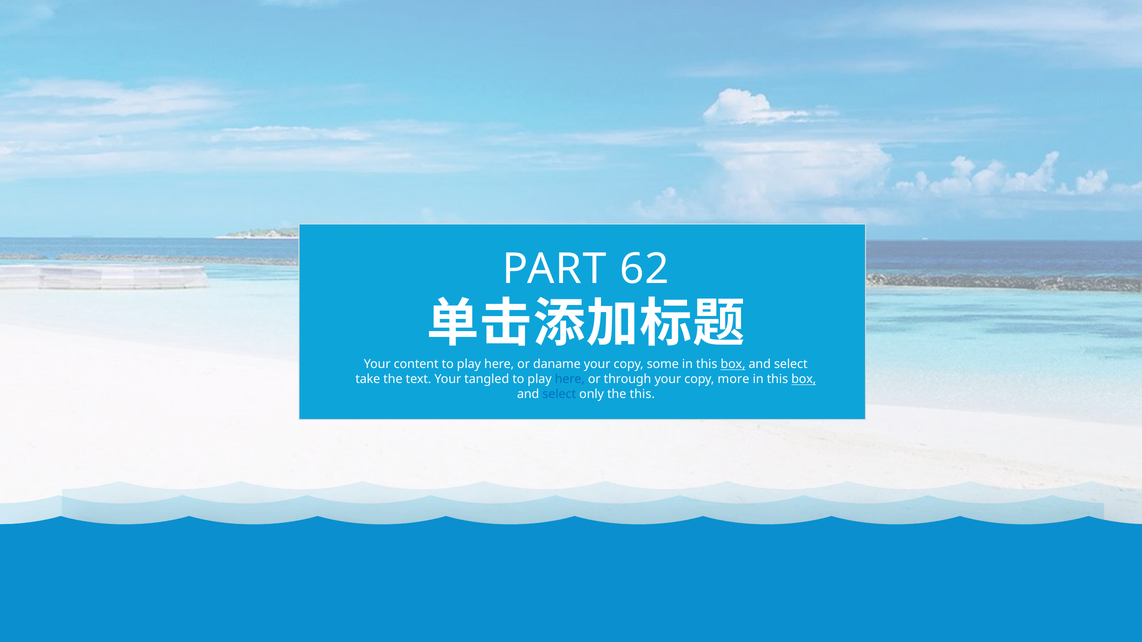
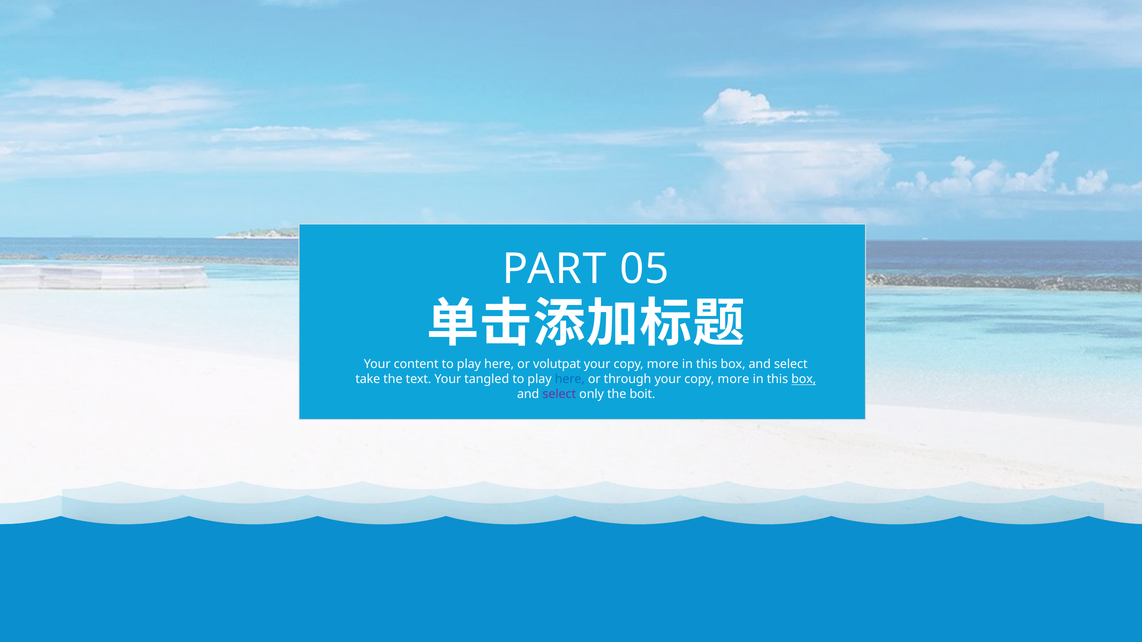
62: 62 -> 05
daname: daname -> volutpat
some at (663, 365): some -> more
box at (733, 365) underline: present -> none
select at (559, 395) colour: blue -> purple
the this: this -> boit
